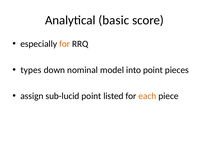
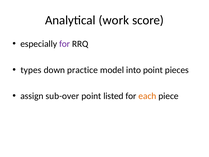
basic: basic -> work
for at (65, 44) colour: orange -> purple
nominal: nominal -> practice
sub-lucid: sub-lucid -> sub-over
